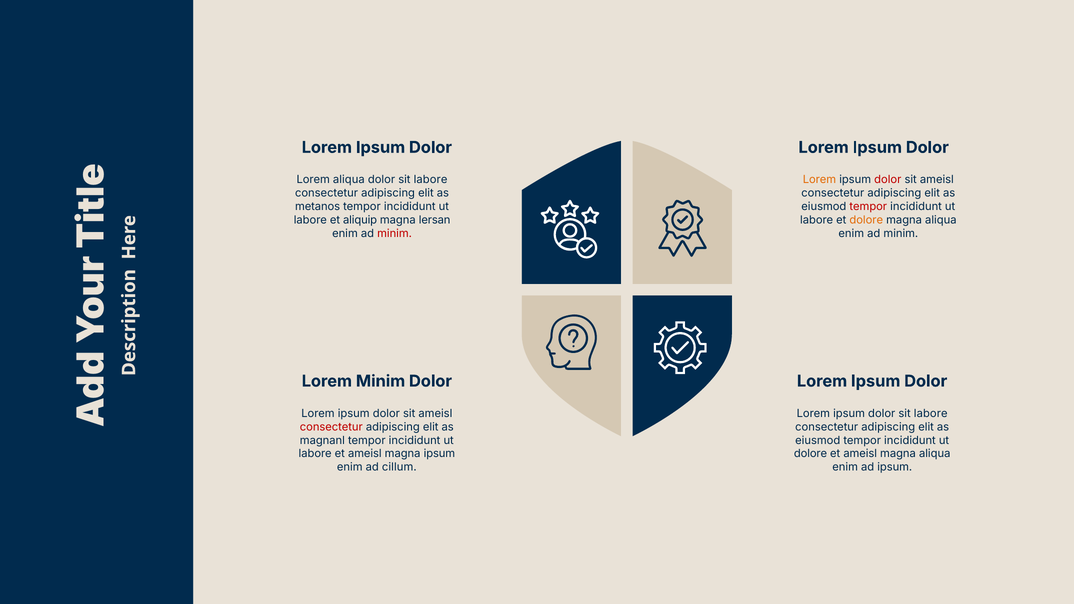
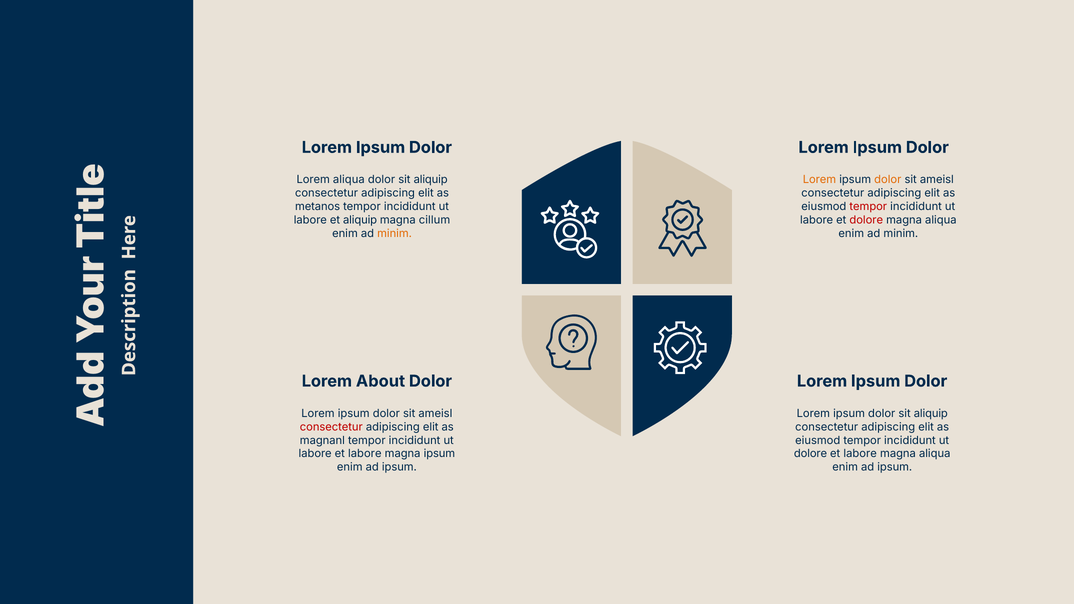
labore at (431, 180): labore -> aliquip
dolor at (888, 180) colour: red -> orange
lersan: lersan -> cillum
dolore at (866, 220) colour: orange -> red
minim at (395, 233) colour: red -> orange
Lorem Minim: Minim -> About
ipsum dolor sit labore: labore -> aliquip
labore et ameisl: ameisl -> labore
ameisl at (860, 454): ameisl -> labore
cillum at (399, 467): cillum -> ipsum
